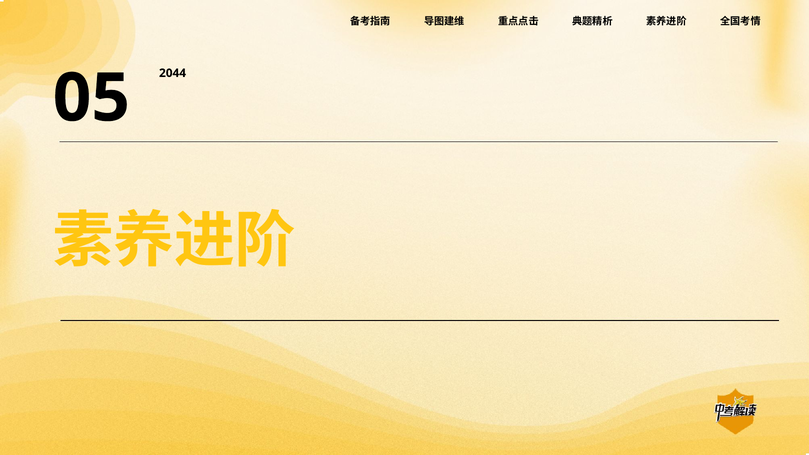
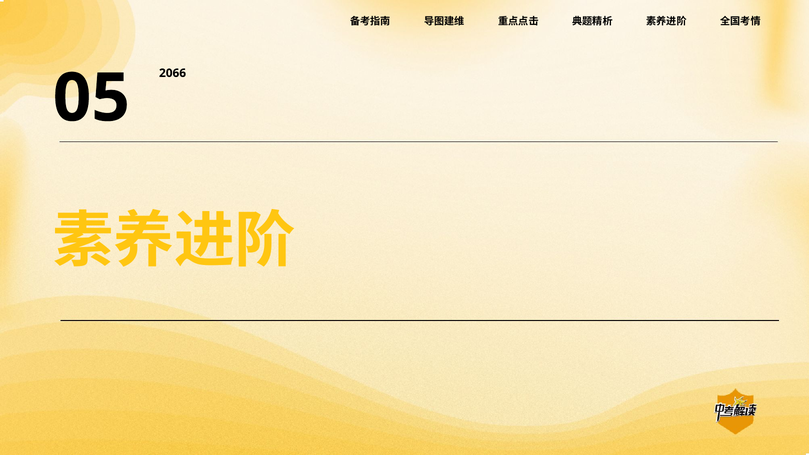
2044: 2044 -> 2066
